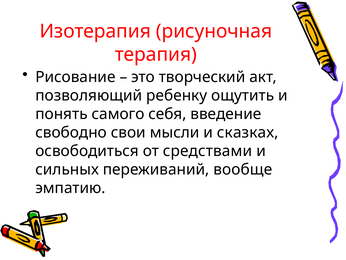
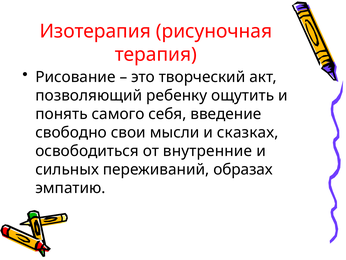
средствами: средствами -> внутренние
вообще: вообще -> образах
